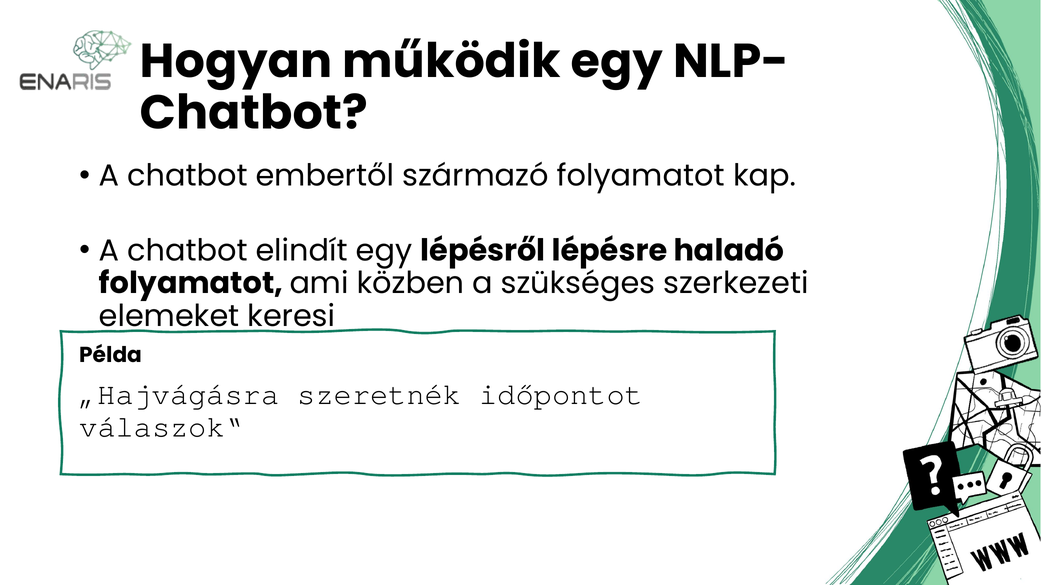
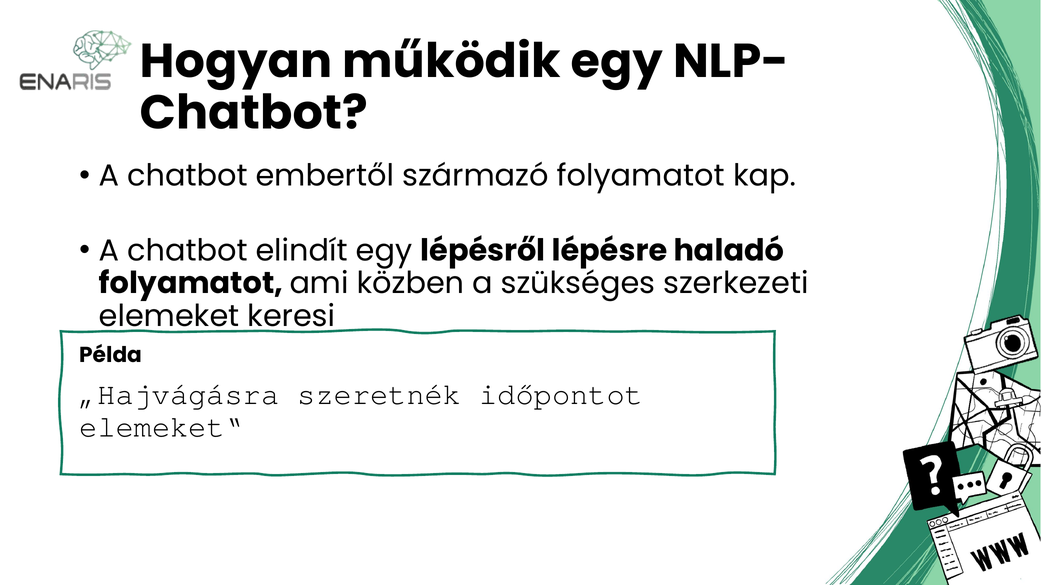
válaszok“: válaszok“ -> elemeket“
